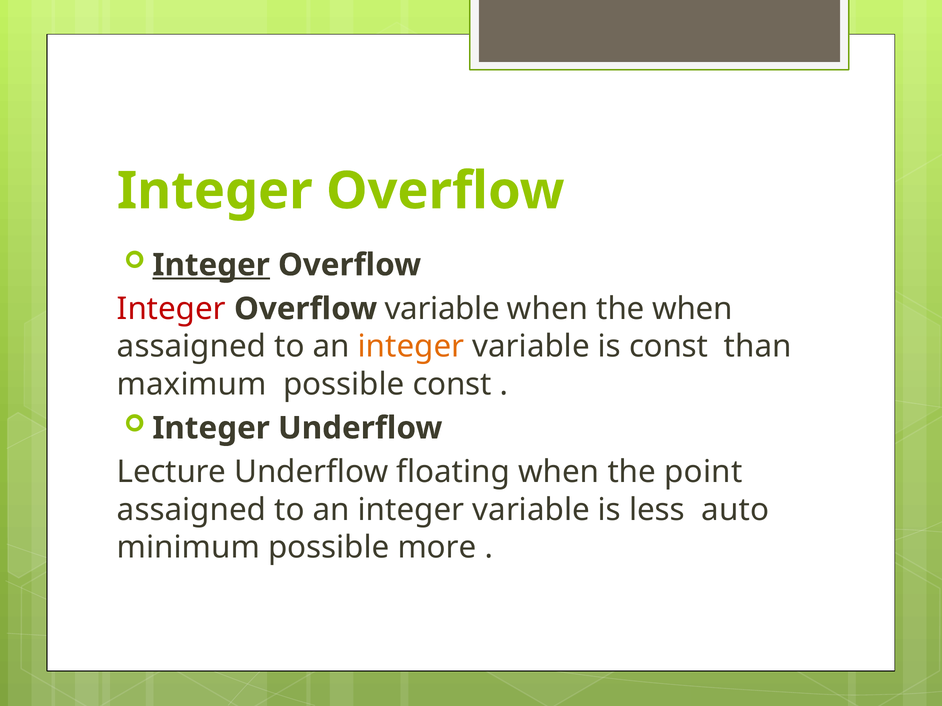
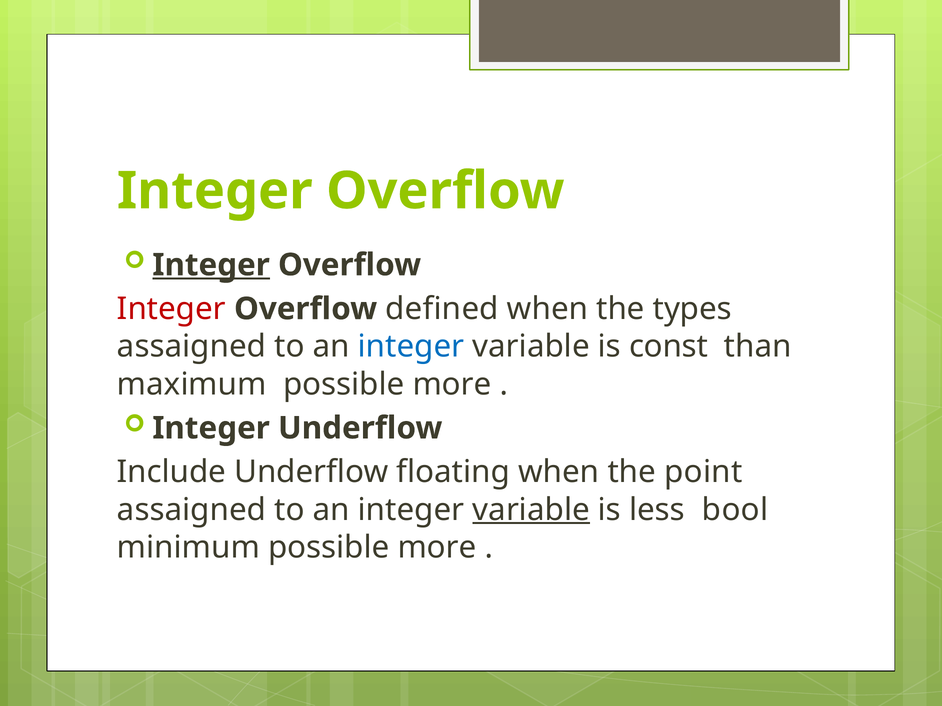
Overflow variable: variable -> defined
the when: when -> types
integer at (411, 347) colour: orange -> blue
maximum possible const: const -> more
Lecture: Lecture -> Include
variable at (531, 510) underline: none -> present
auto: auto -> bool
